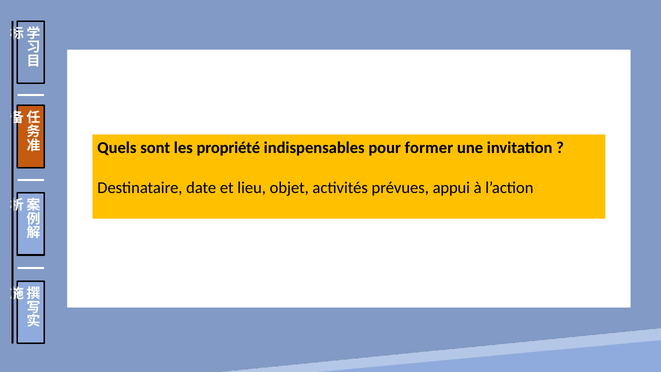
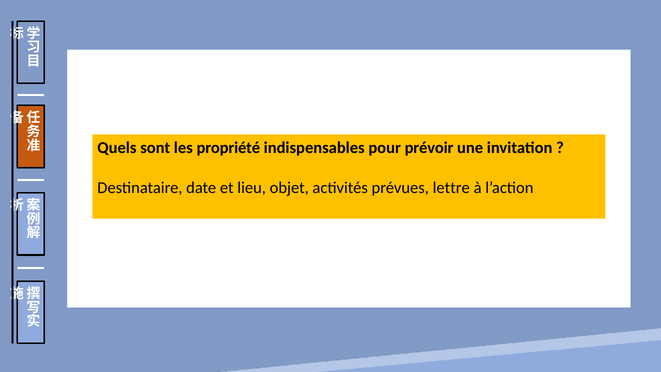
former: former -> prévoir
appui: appui -> lettre
